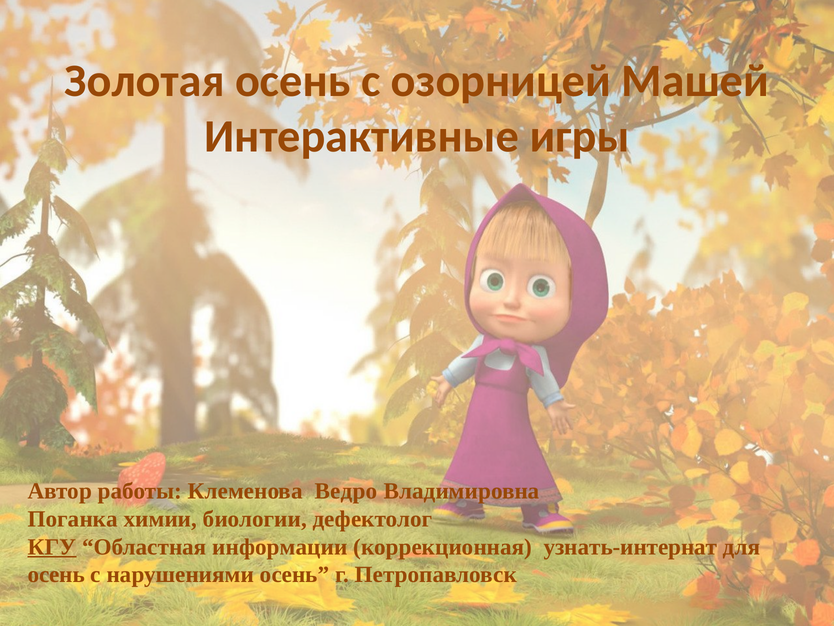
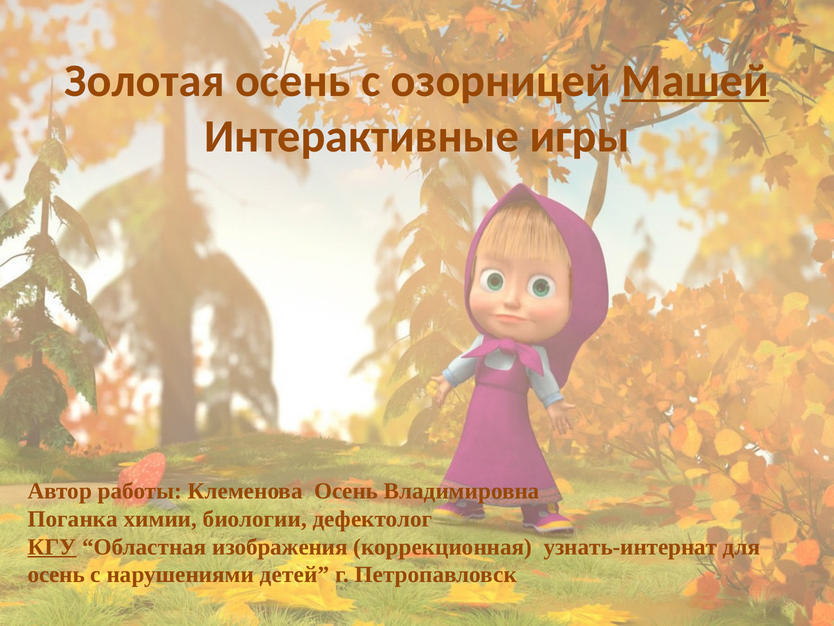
Машей underline: none -> present
Клеменова Ведро: Ведро -> Осень
информации: информации -> изображения
нарушениями осень: осень -> детей
